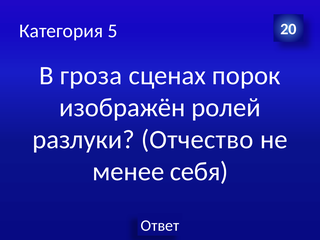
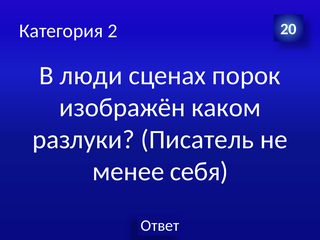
5: 5 -> 2
гроза: гроза -> люди
ролей: ролей -> каком
Отчество: Отчество -> Писатель
